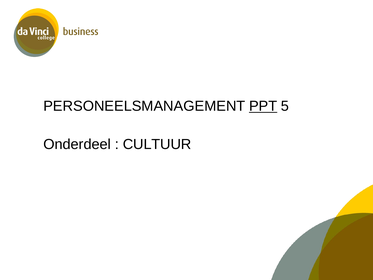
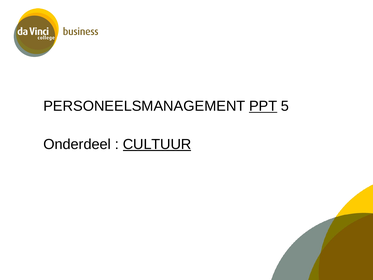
CULTUUR underline: none -> present
